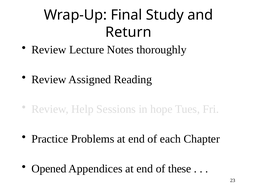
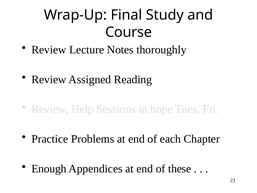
Return: Return -> Course
Opened: Opened -> Enough
